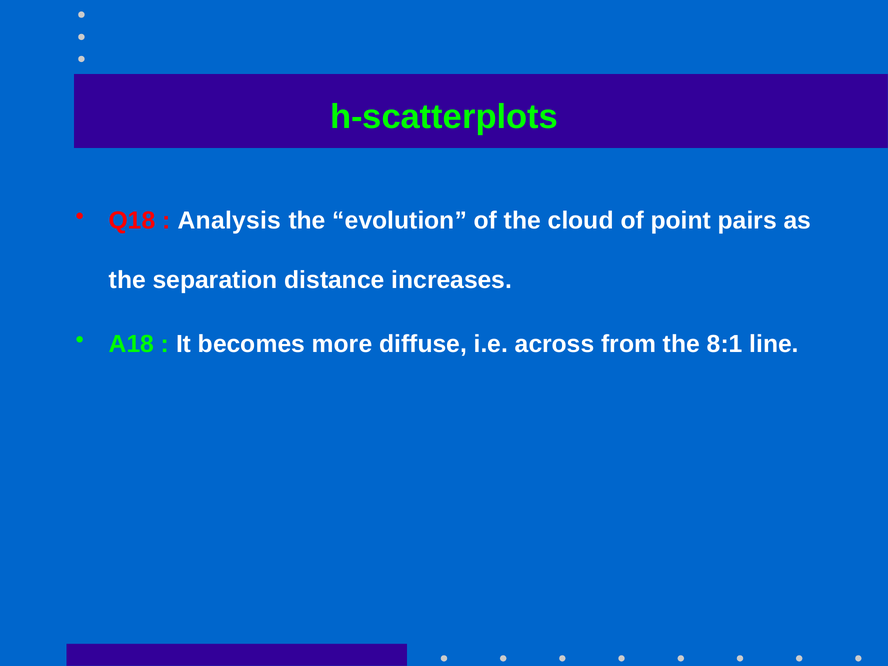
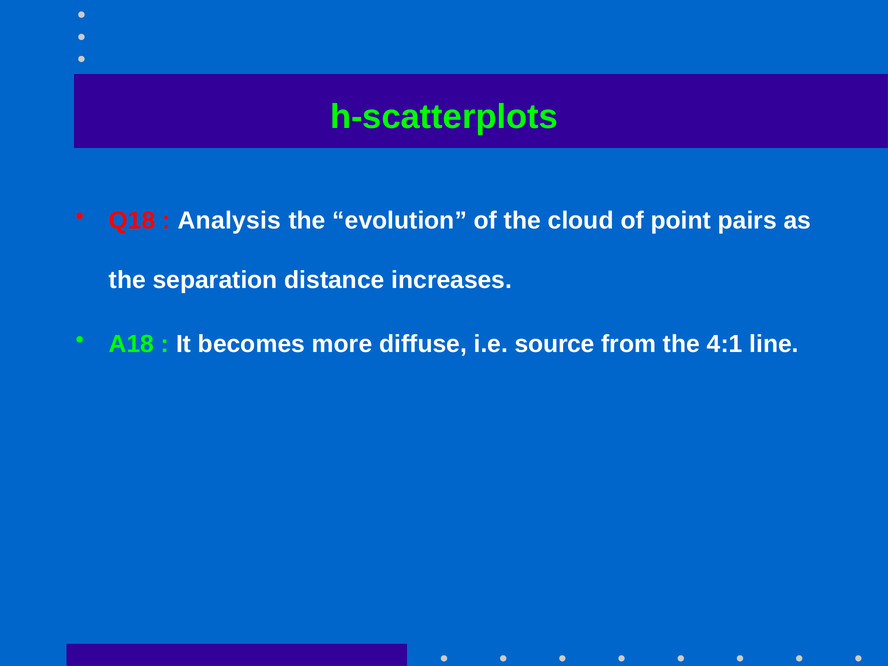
across: across -> source
8:1: 8:1 -> 4:1
